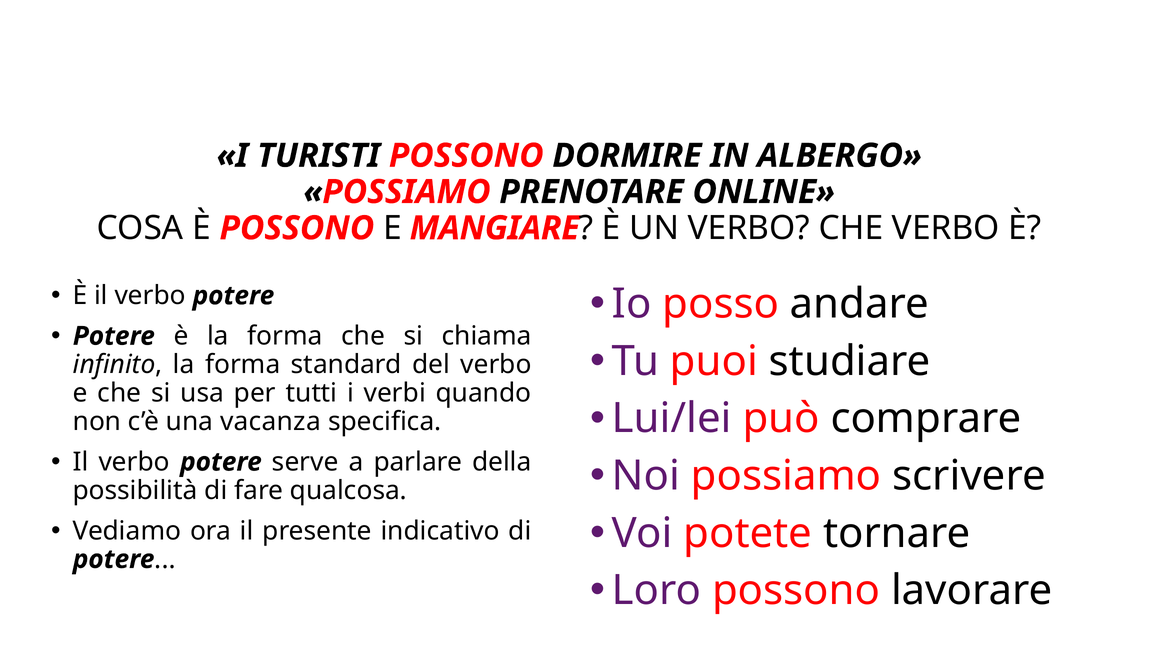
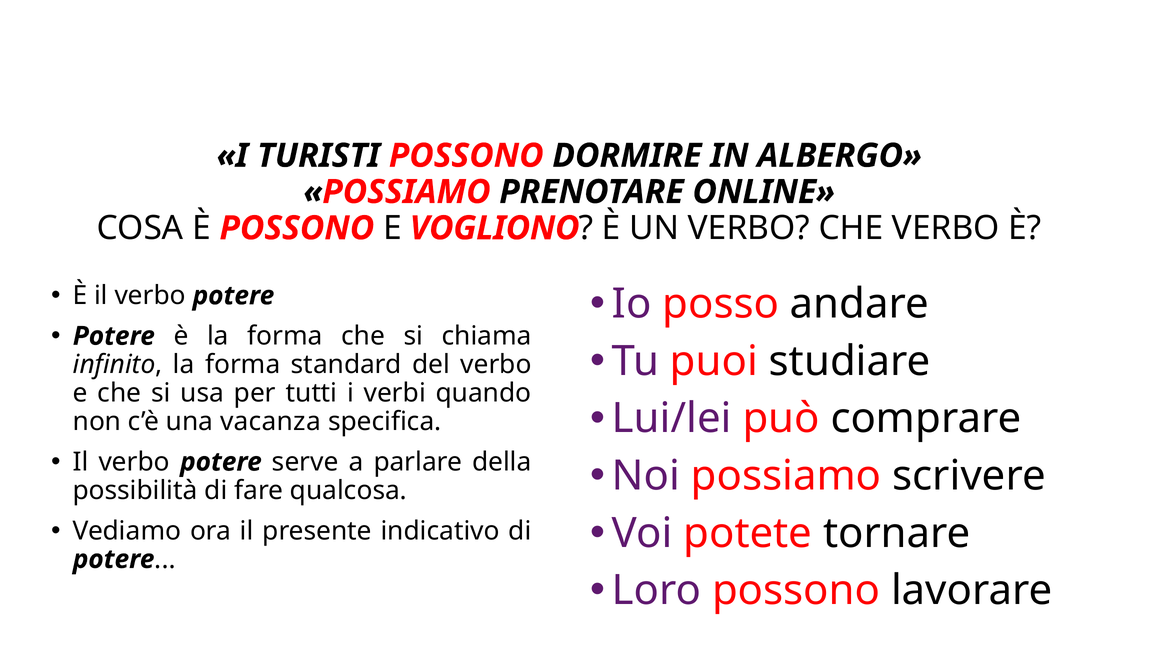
MANGIARE: MANGIARE -> VOGLIONO
